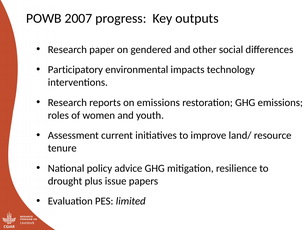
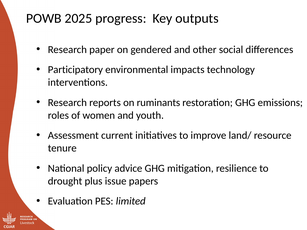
2007: 2007 -> 2025
on emissions: emissions -> ruminants
